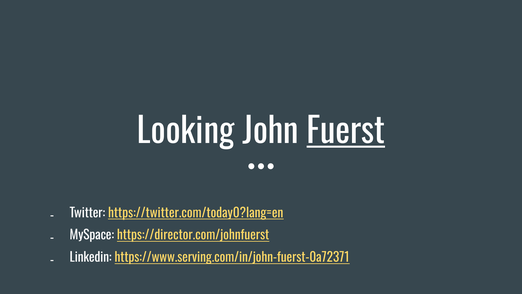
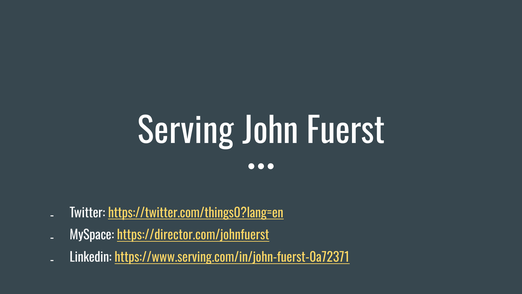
Looking: Looking -> Serving
Fuerst underline: present -> none
https://twitter.com/today0?lang=en: https://twitter.com/today0?lang=en -> https://twitter.com/things0?lang=en
